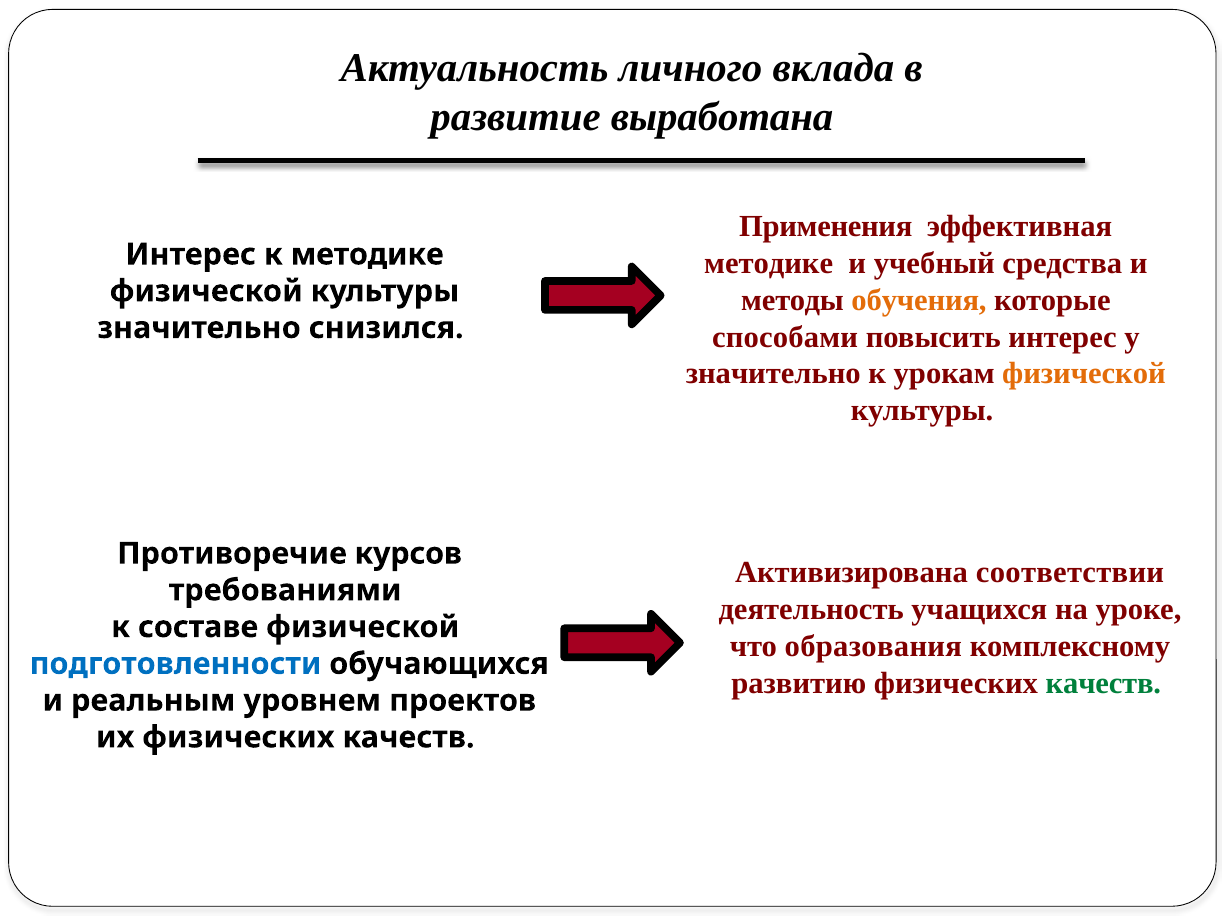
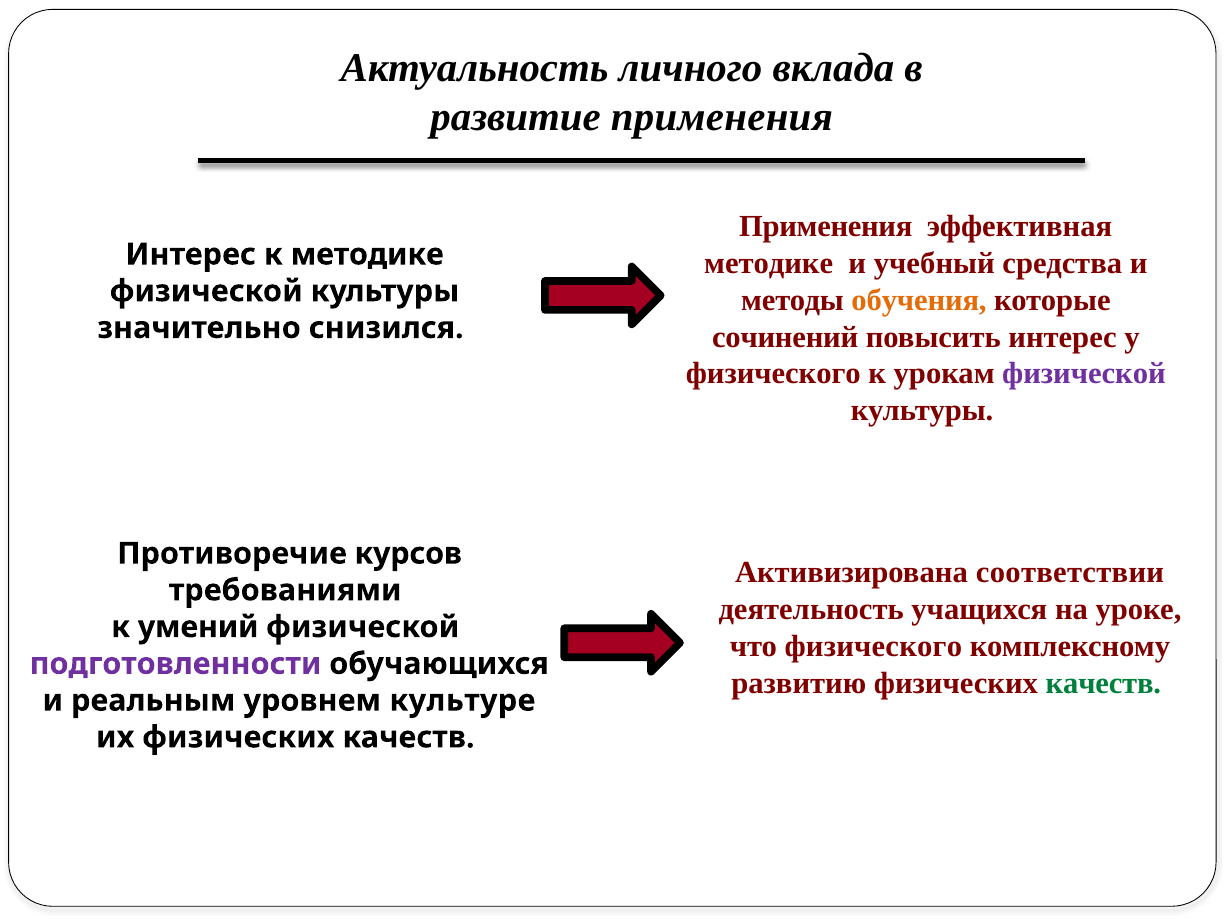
развитие выработана: выработана -> применения
способами: способами -> сочинений
значительно at (773, 374): значительно -> физического
физической at (1084, 374) colour: orange -> purple
составе: составе -> умений
что образования: образования -> физического
подготовленности colour: blue -> purple
проектов: проектов -> культуре
